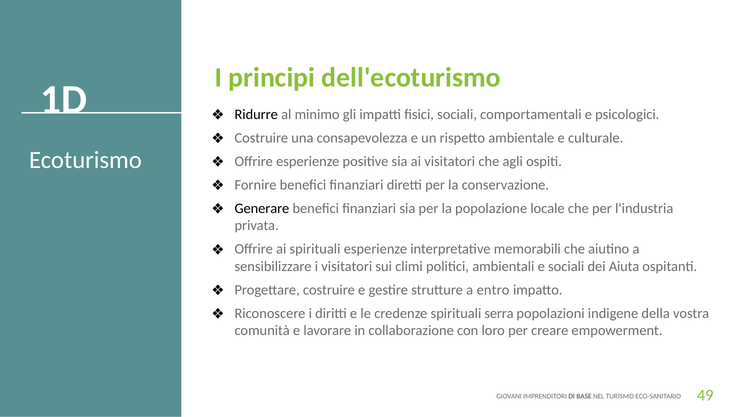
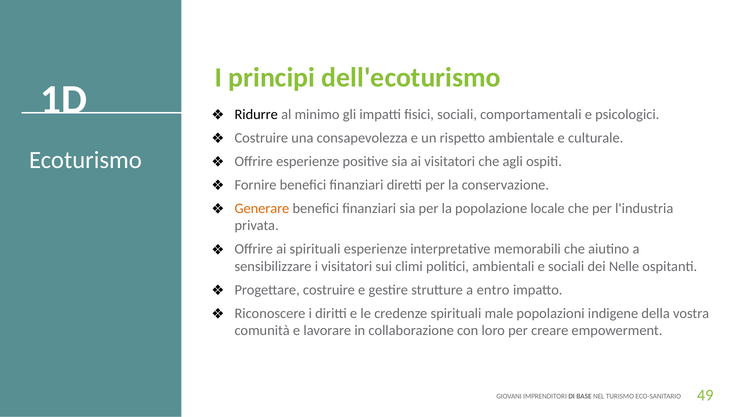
Generare colour: black -> orange
Aiuta: Aiuta -> Nelle
serra: serra -> male
